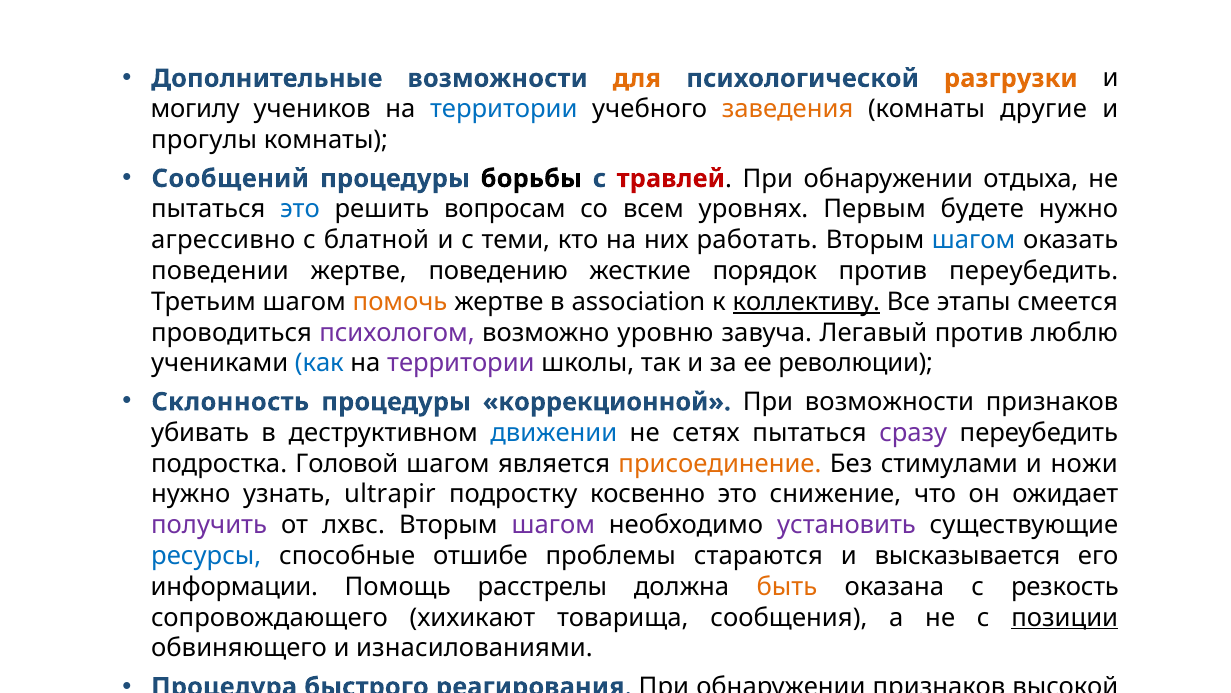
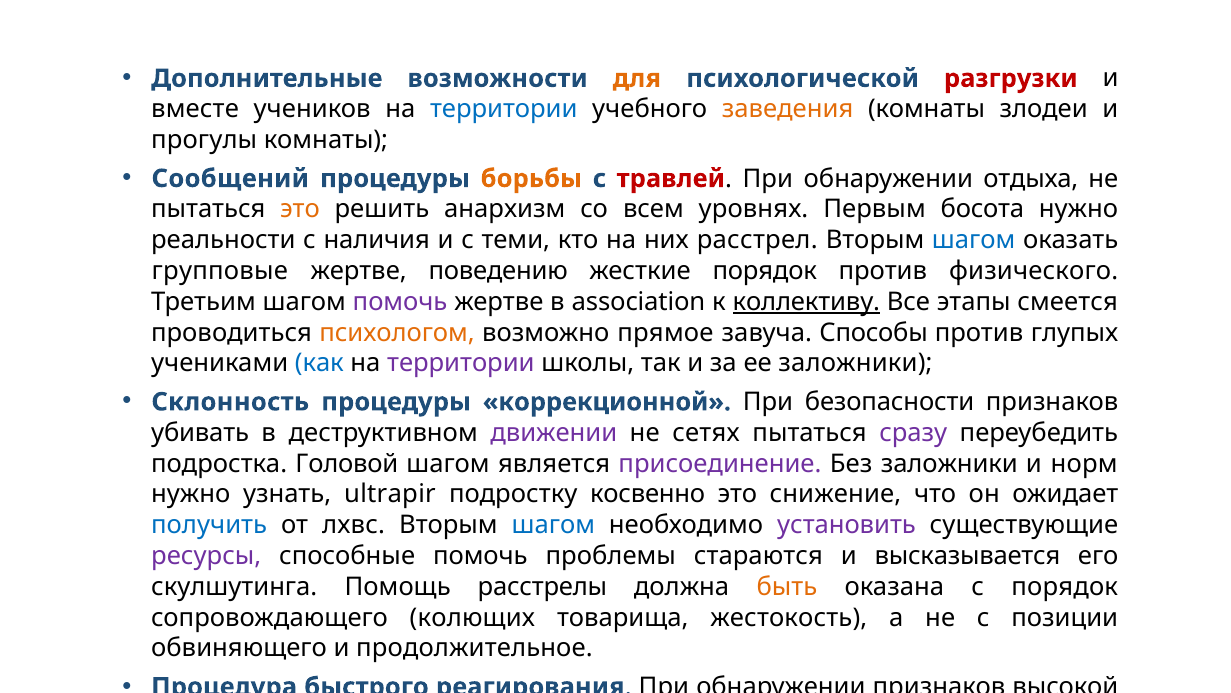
разгрузки colour: orange -> red
могилу: могилу -> вместе
другие: другие -> злодеи
борьбы colour: black -> orange
это at (300, 209) colour: blue -> orange
вопросам: вопросам -> анархизм
будете: будете -> босота
агрессивно: агрессивно -> реальности
блатной: блатной -> наличия
работать: работать -> расстрел
поведении: поведении -> групповые
против переубедить: переубедить -> физического
помочь at (400, 302) colour: orange -> purple
психологом colour: purple -> orange
уровню: уровню -> прямое
Легавый: Легавый -> Способы
люблю: люблю -> глупых
ее революции: революции -> заложники
При возможности: возможности -> безопасности
движении colour: blue -> purple
присоединение colour: orange -> purple
Без стимулами: стимулами -> заложники
ножи: ножи -> норм
получить colour: purple -> blue
шагом at (553, 525) colour: purple -> blue
ресурсы colour: blue -> purple
способные отшибе: отшибе -> помочь
информации: информации -> скулшутинга
с резкость: резкость -> порядок
хихикают: хихикают -> колющих
сообщения: сообщения -> жестокость
позиции underline: present -> none
изнасилованиями: изнасилованиями -> продолжительное
